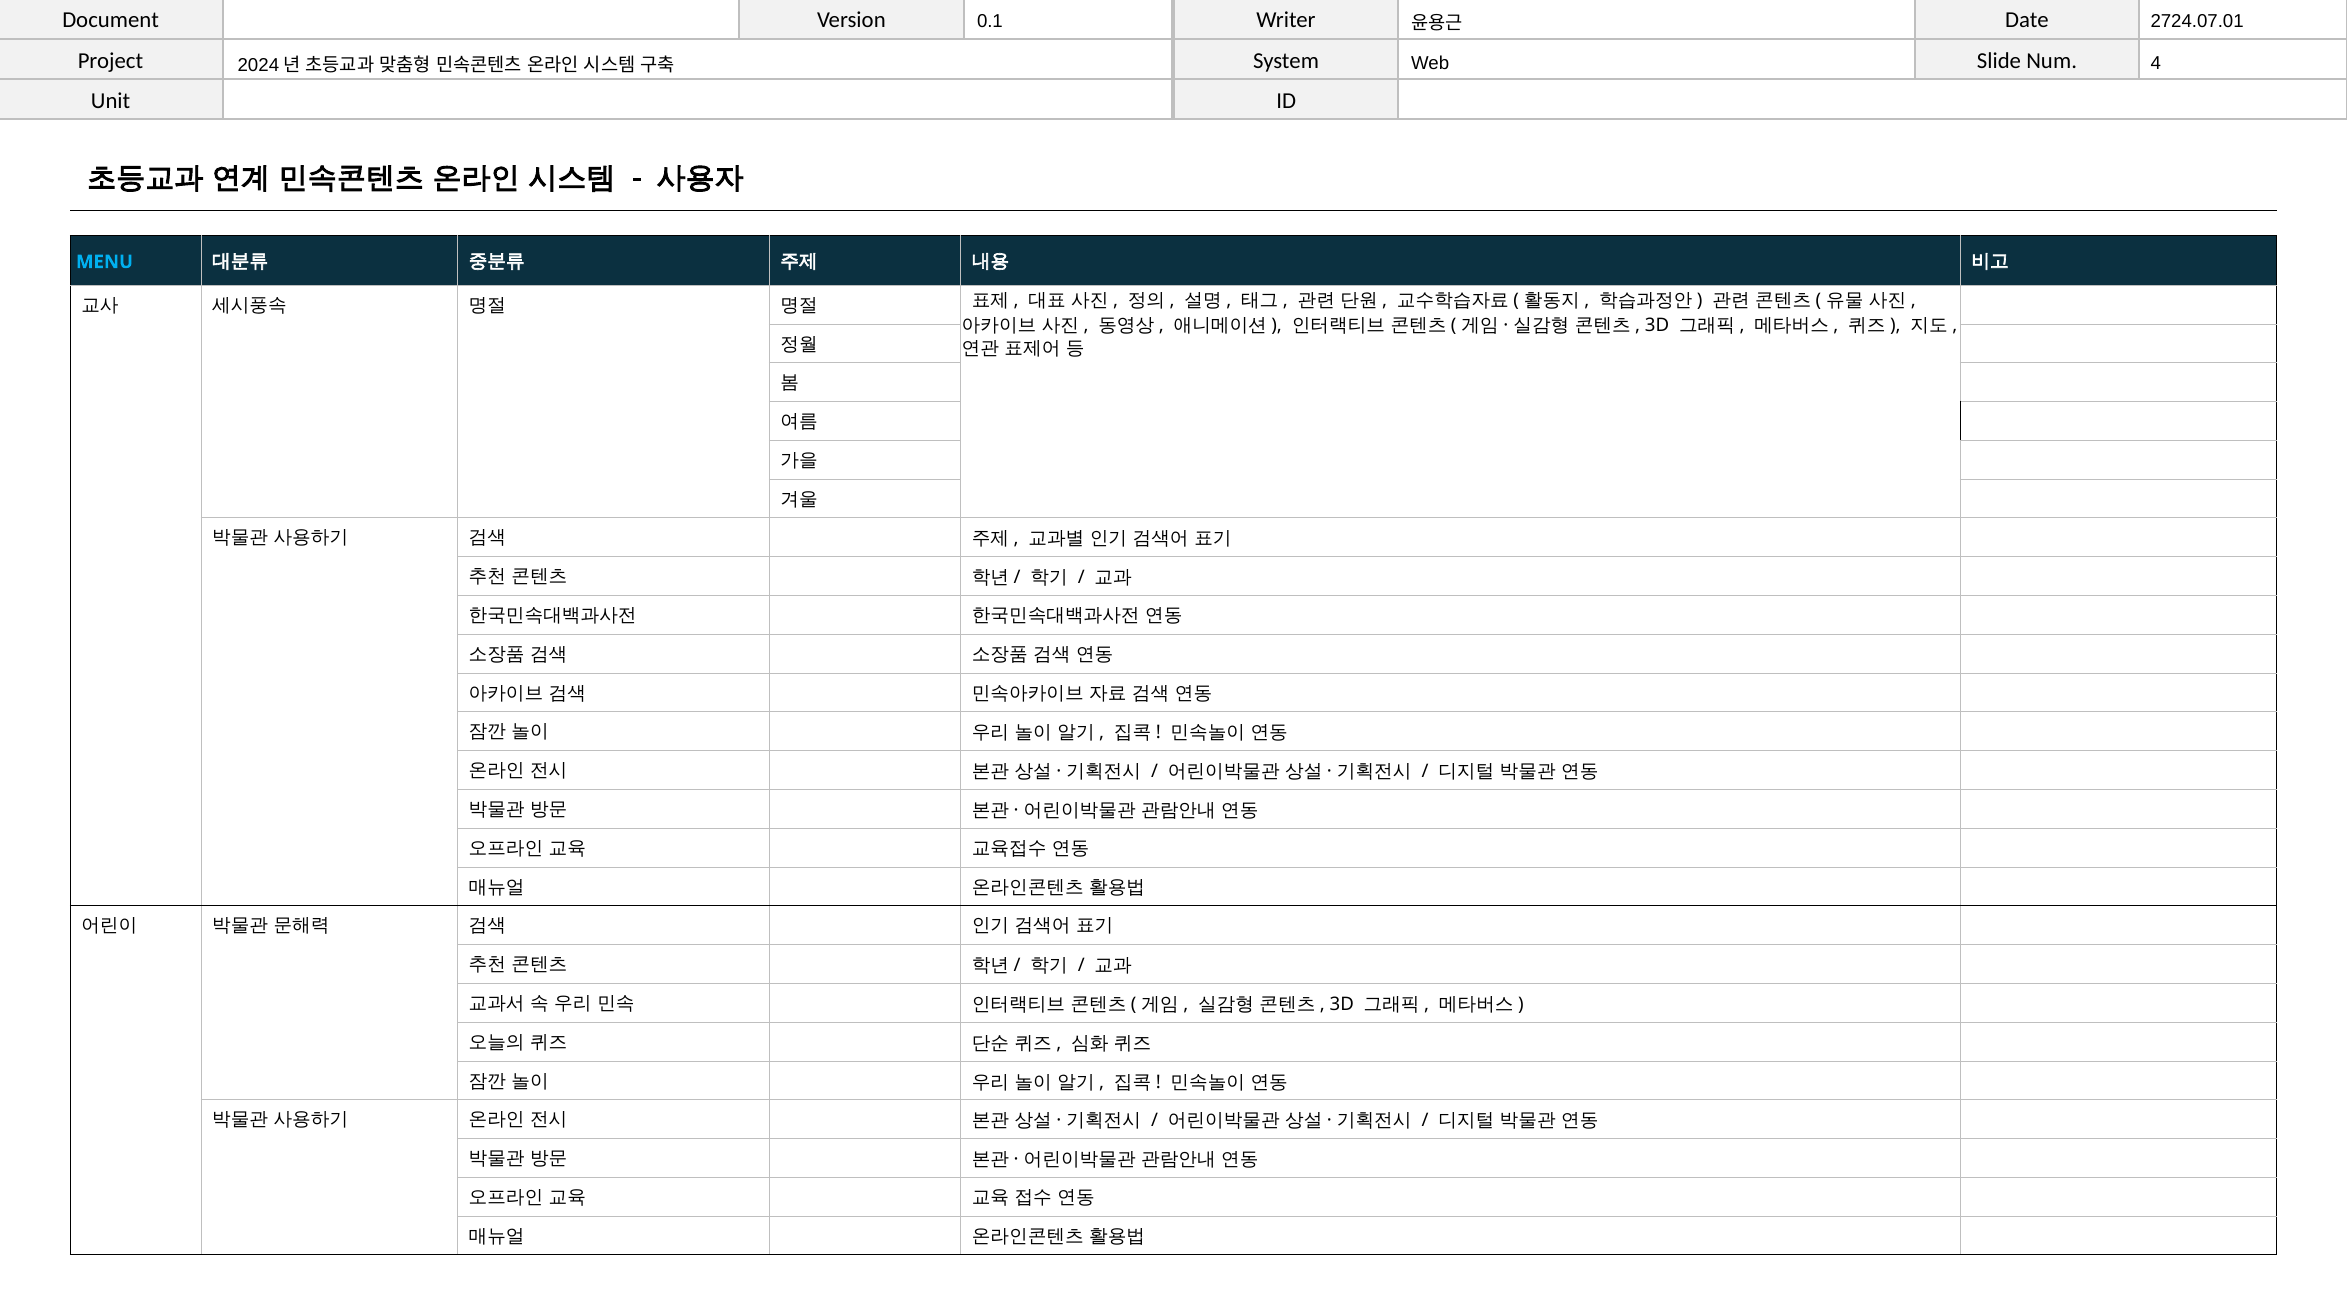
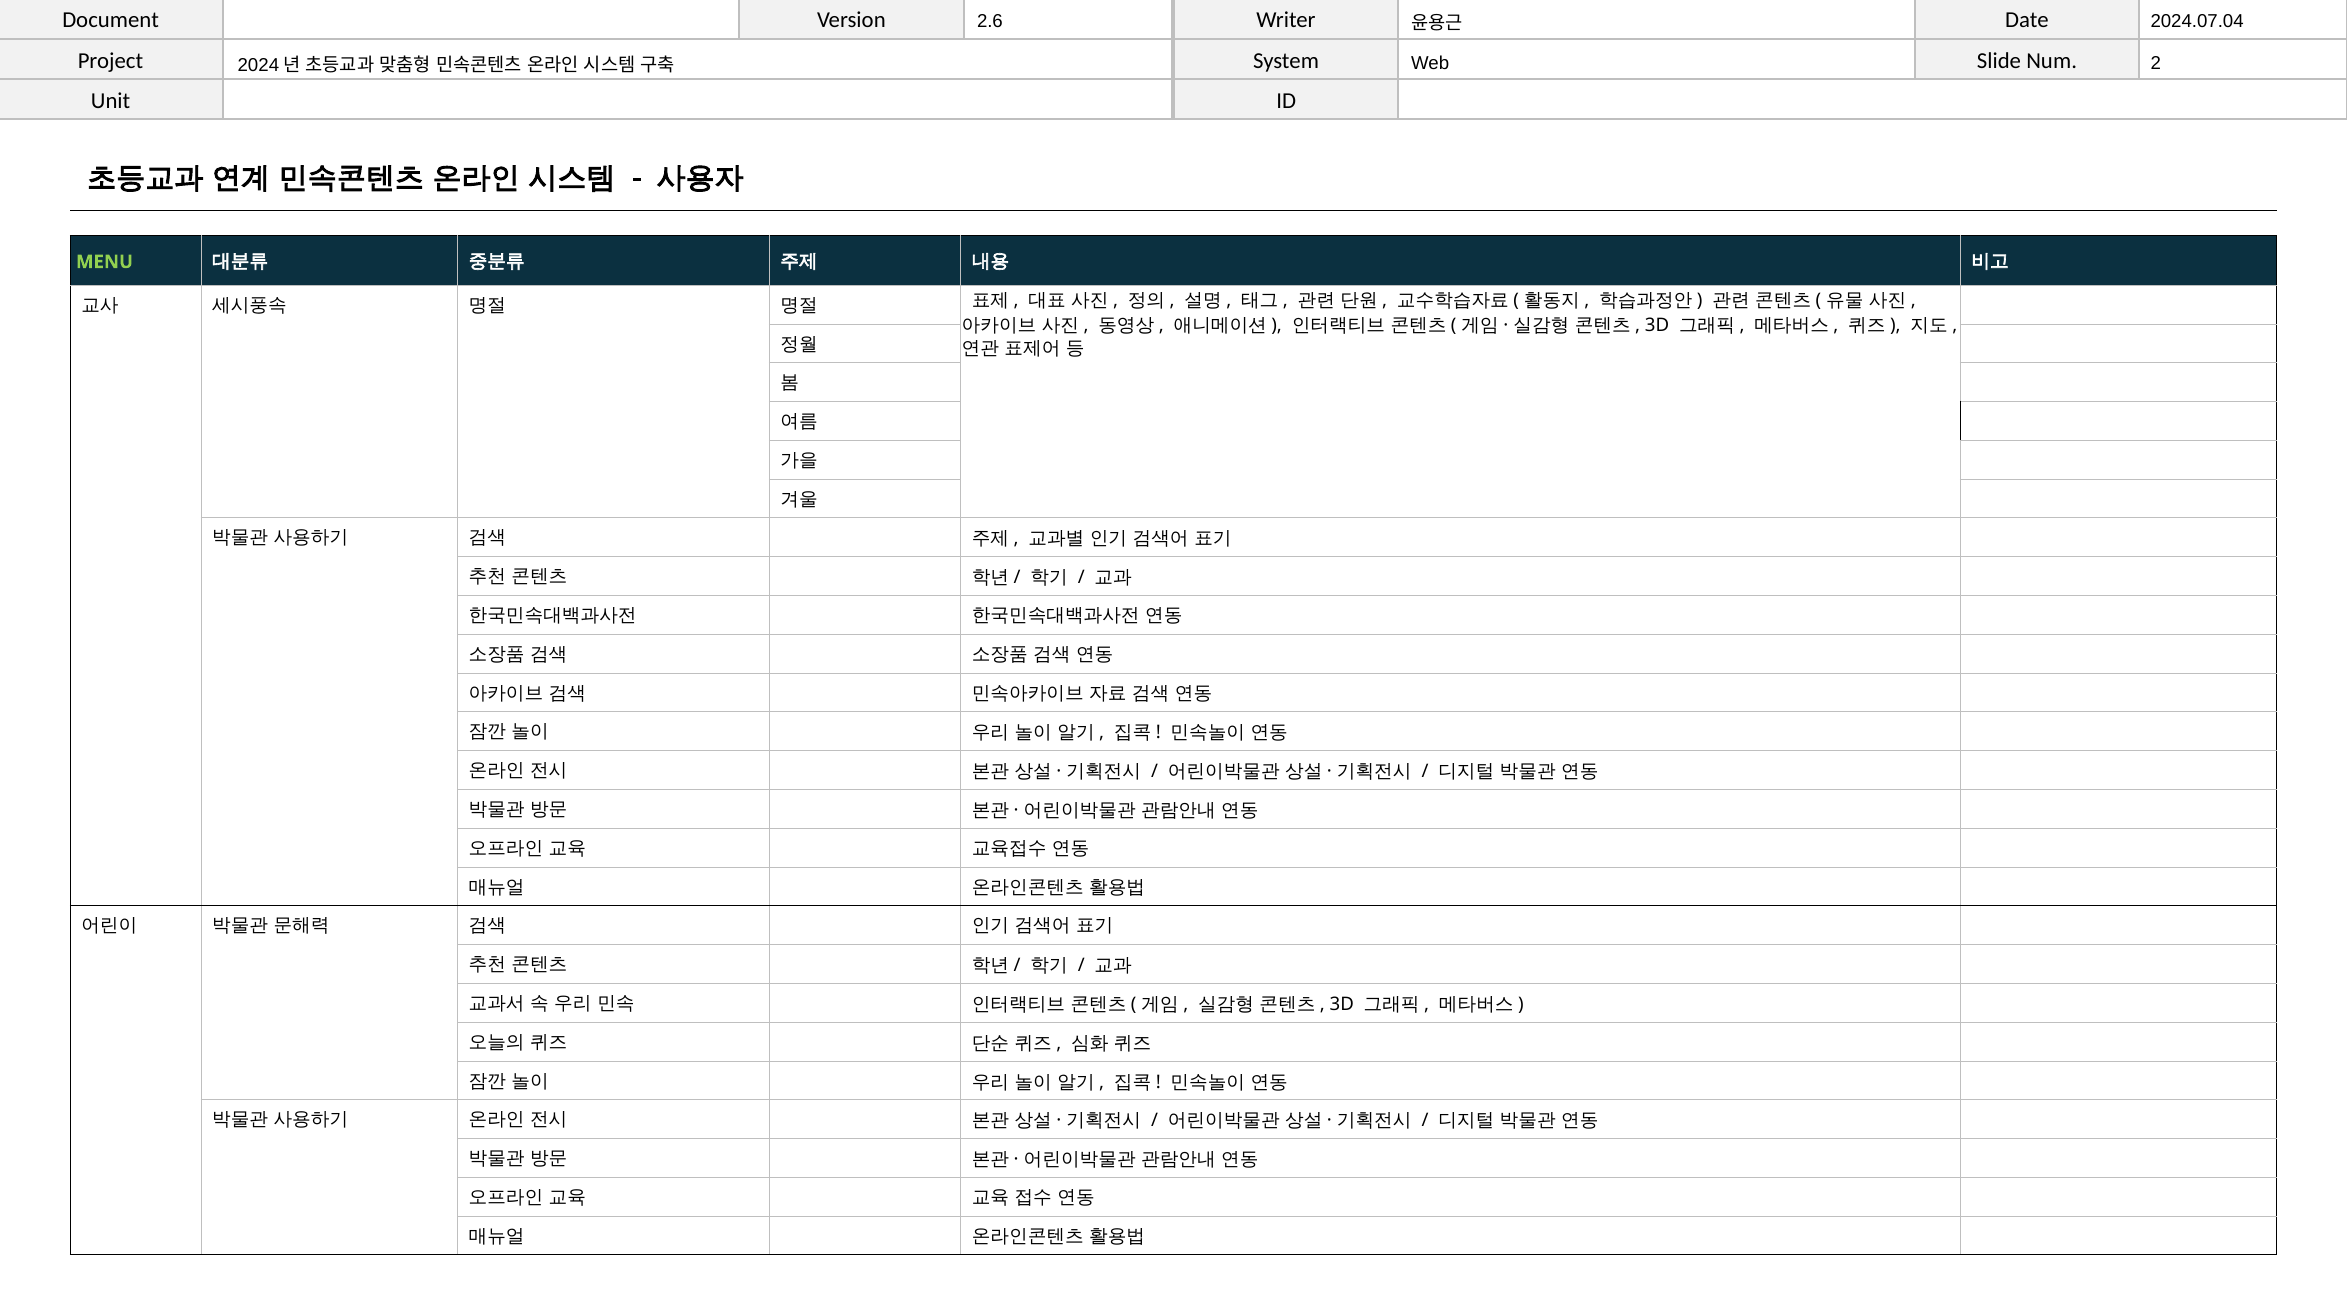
0.1: 0.1 -> 2.6
2724.07.01: 2724.07.01 -> 2024.07.04
4: 4 -> 2
MENU colour: light blue -> light green
